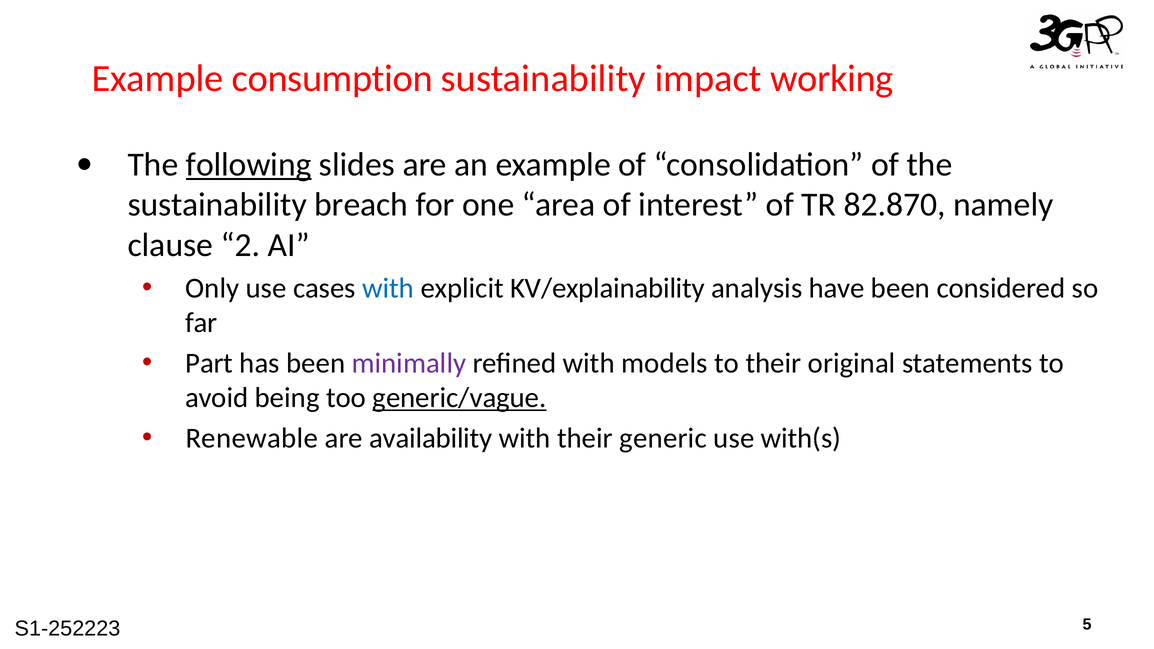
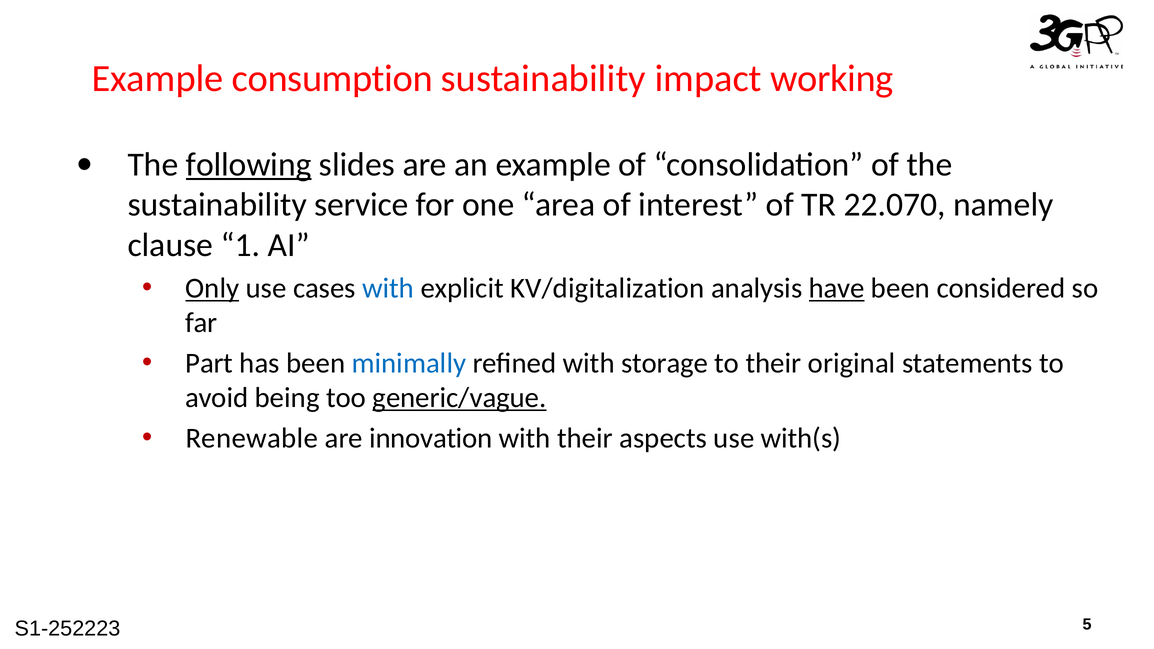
breach: breach -> service
82.870: 82.870 -> 22.070
2: 2 -> 1
Only underline: none -> present
KV/explainability: KV/explainability -> KV/digitalization
have underline: none -> present
minimally colour: purple -> blue
models: models -> storage
availability: availability -> innovation
generic: generic -> aspects
